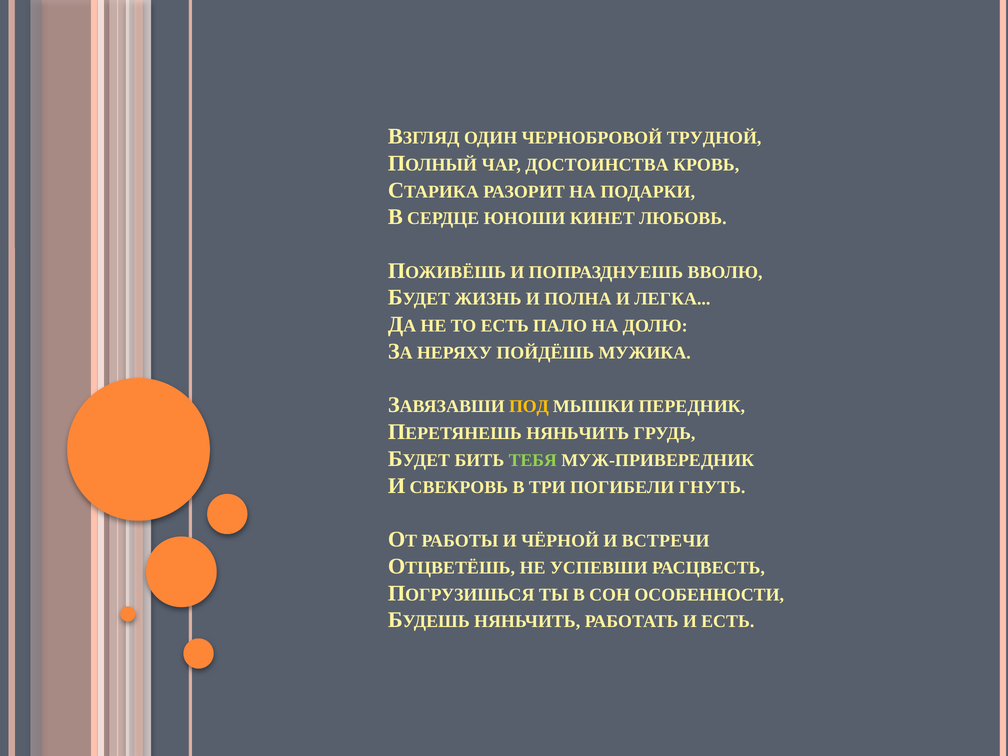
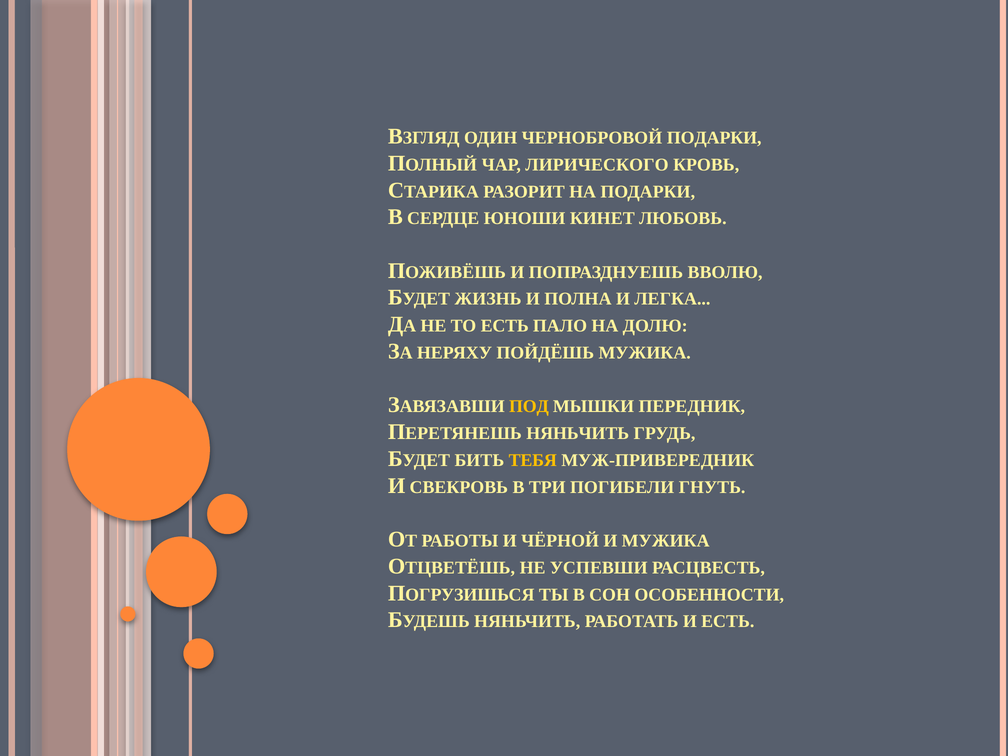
ЧЕРНОБРОВОЙ ТРУДНОЙ: ТРУДНОЙ -> ПОДАРКИ
ДОСТОИНСТВА: ДОСТОИНСТВА -> ЛИРИЧЕСКОГО
ТЕБЯ colour: light green -> yellow
И ВСТРЕЧИ: ВСТРЕЧИ -> МУЖИКА
